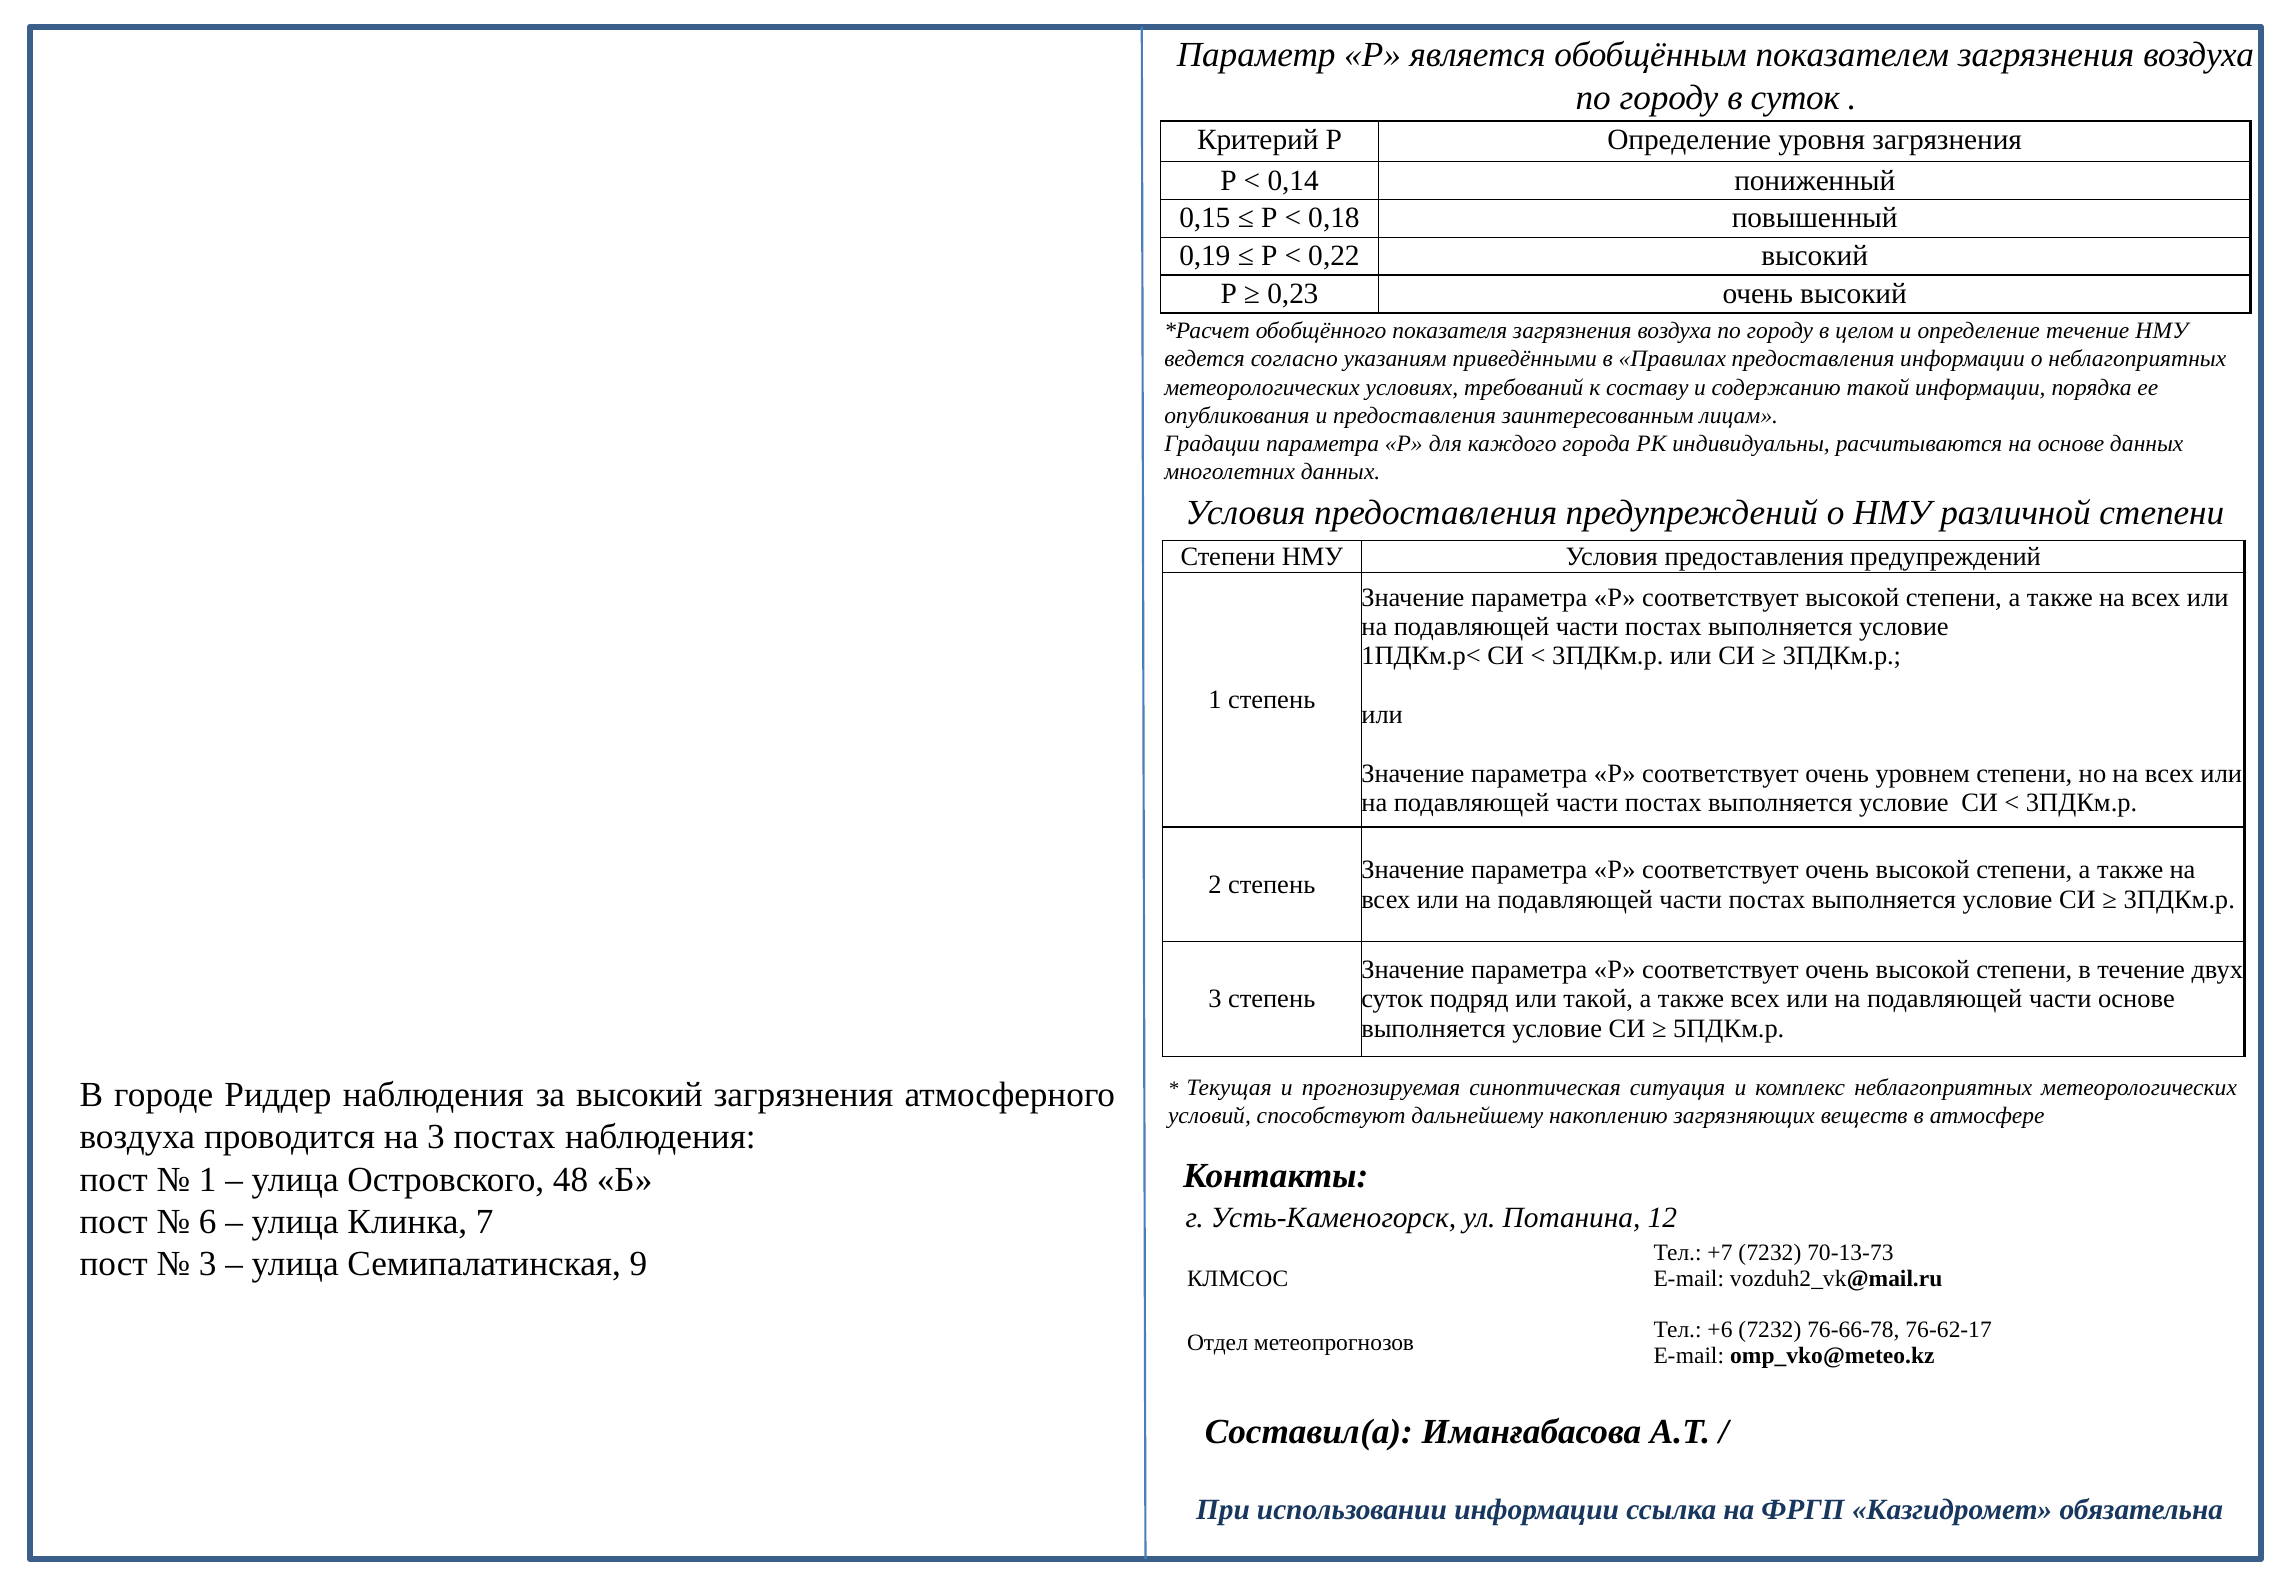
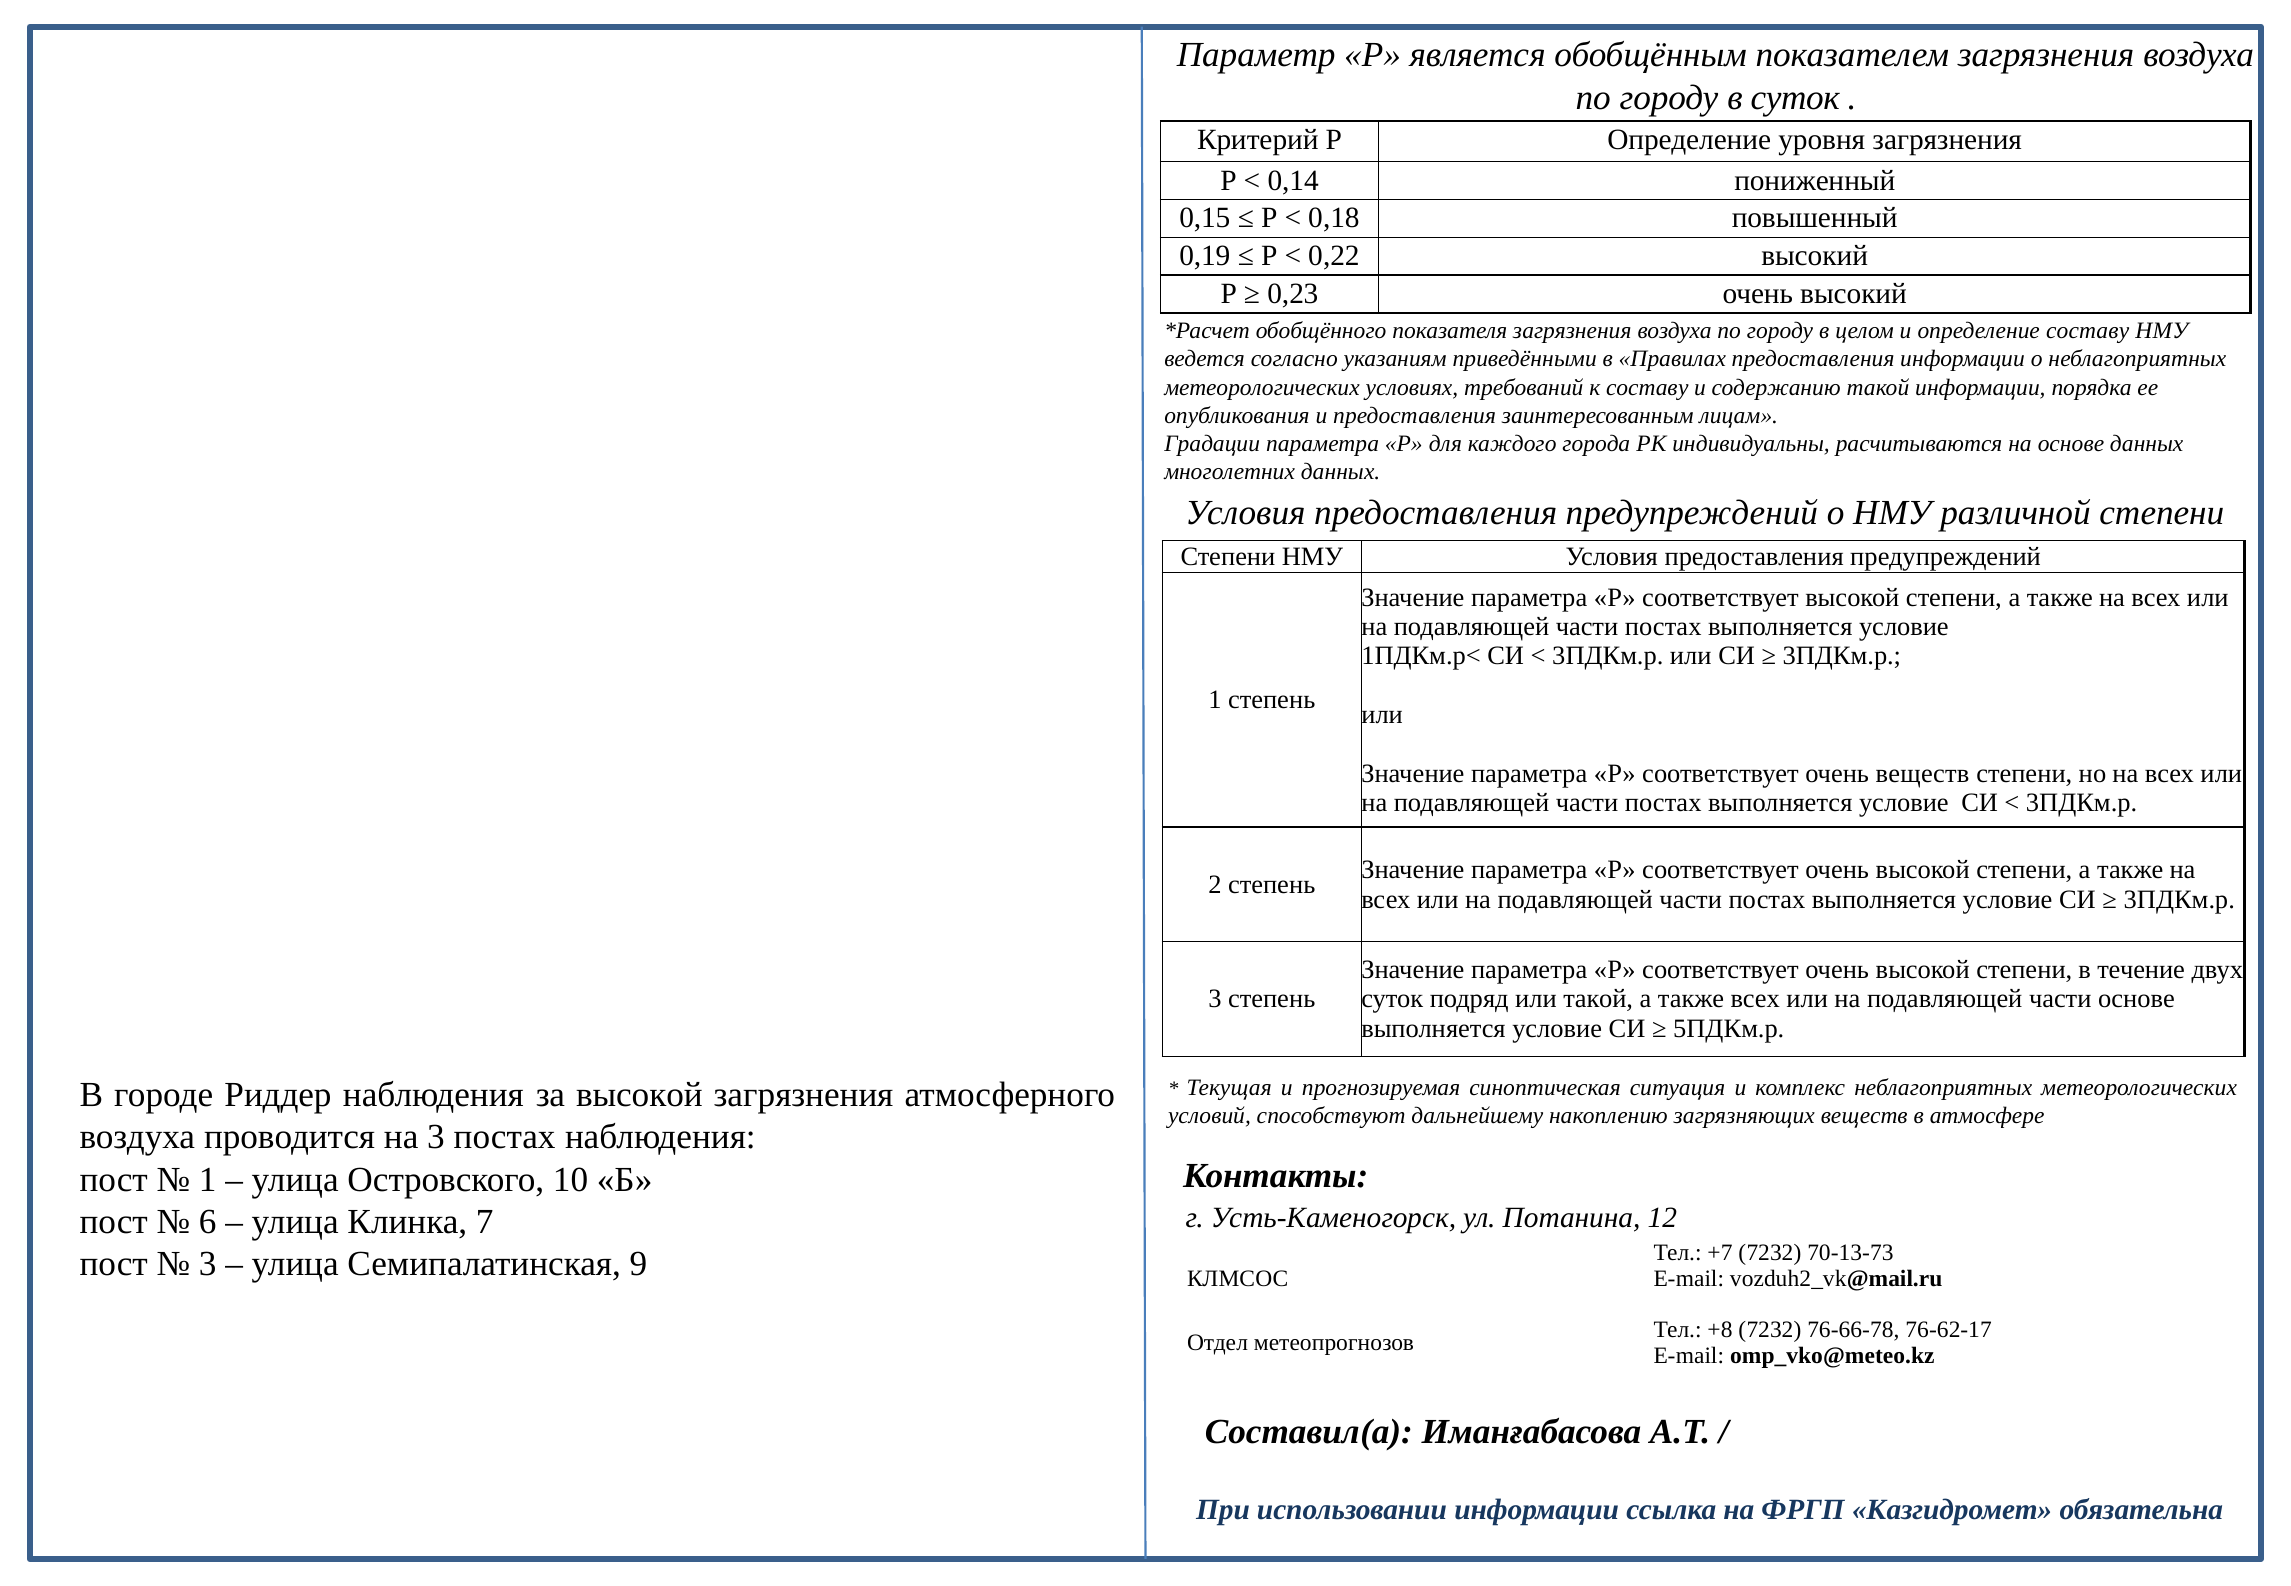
определение течение: течение -> составу
очень уровнем: уровнем -> веществ
за высокий: высокий -> высокой
48: 48 -> 10
+6: +6 -> +8
